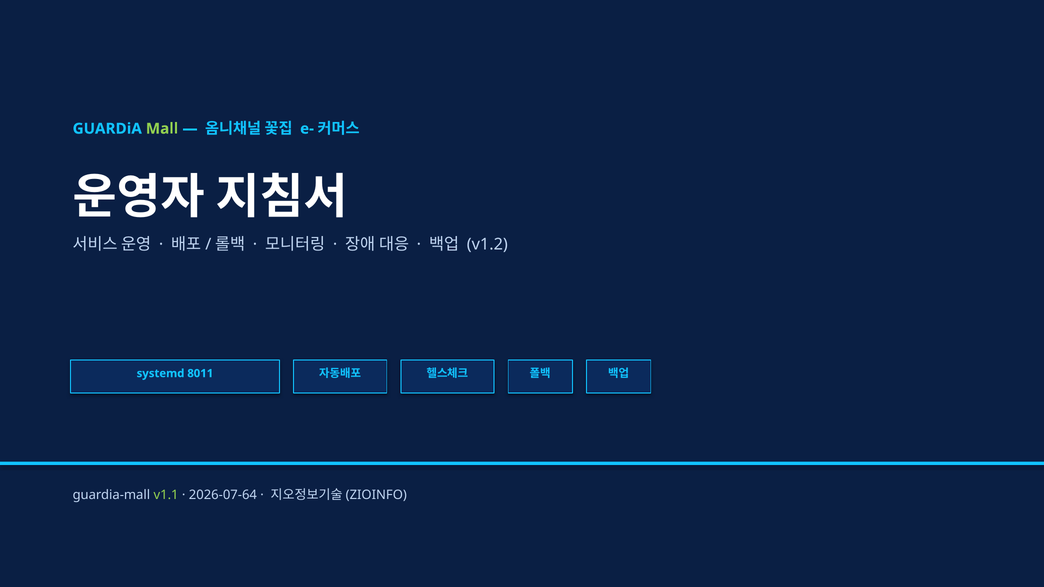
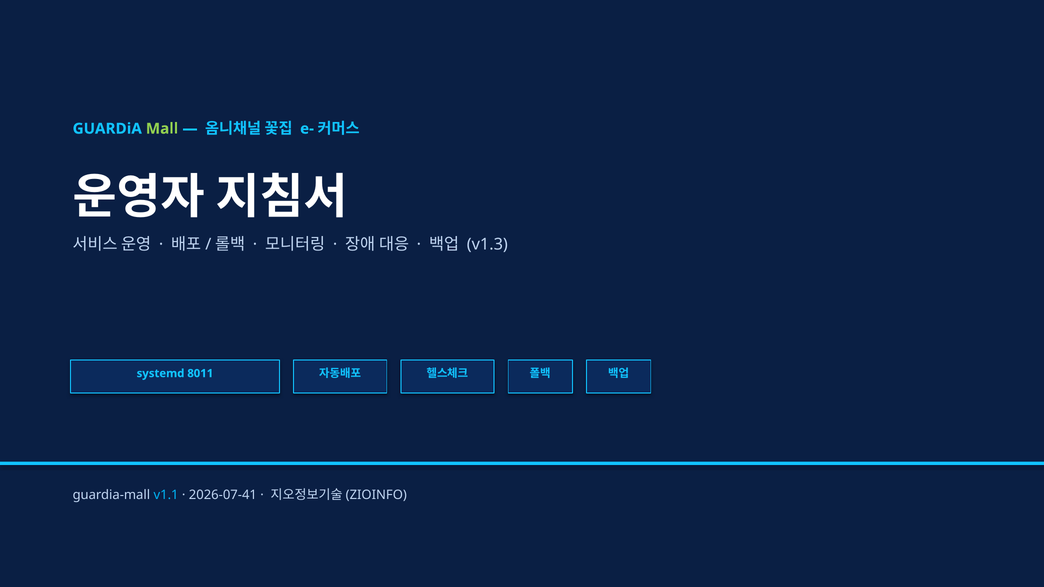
v1.2: v1.2 -> v1.3
v1.1 colour: light green -> light blue
2026-07-64: 2026-07-64 -> 2026-07-41
